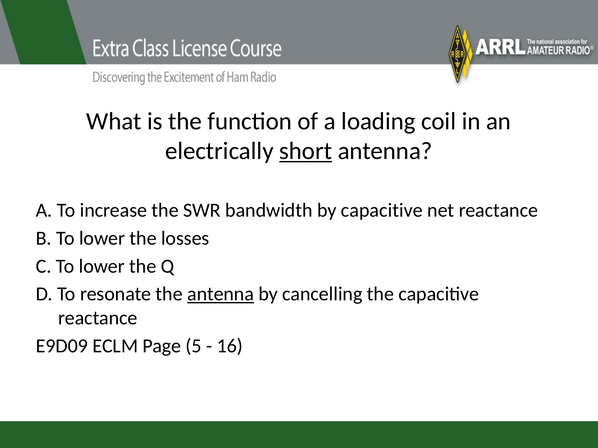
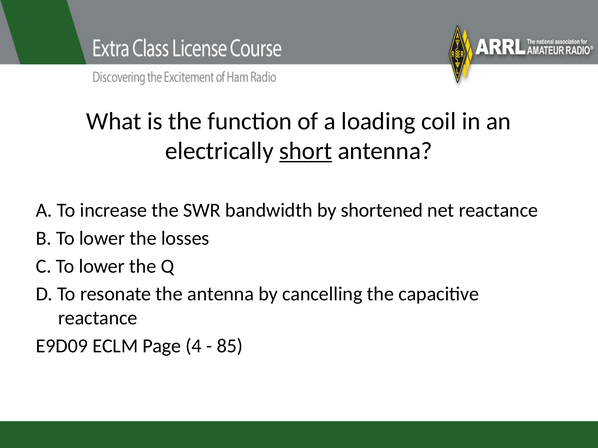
by capacitive: capacitive -> shortened
antenna at (221, 294) underline: present -> none
5: 5 -> 4
16: 16 -> 85
